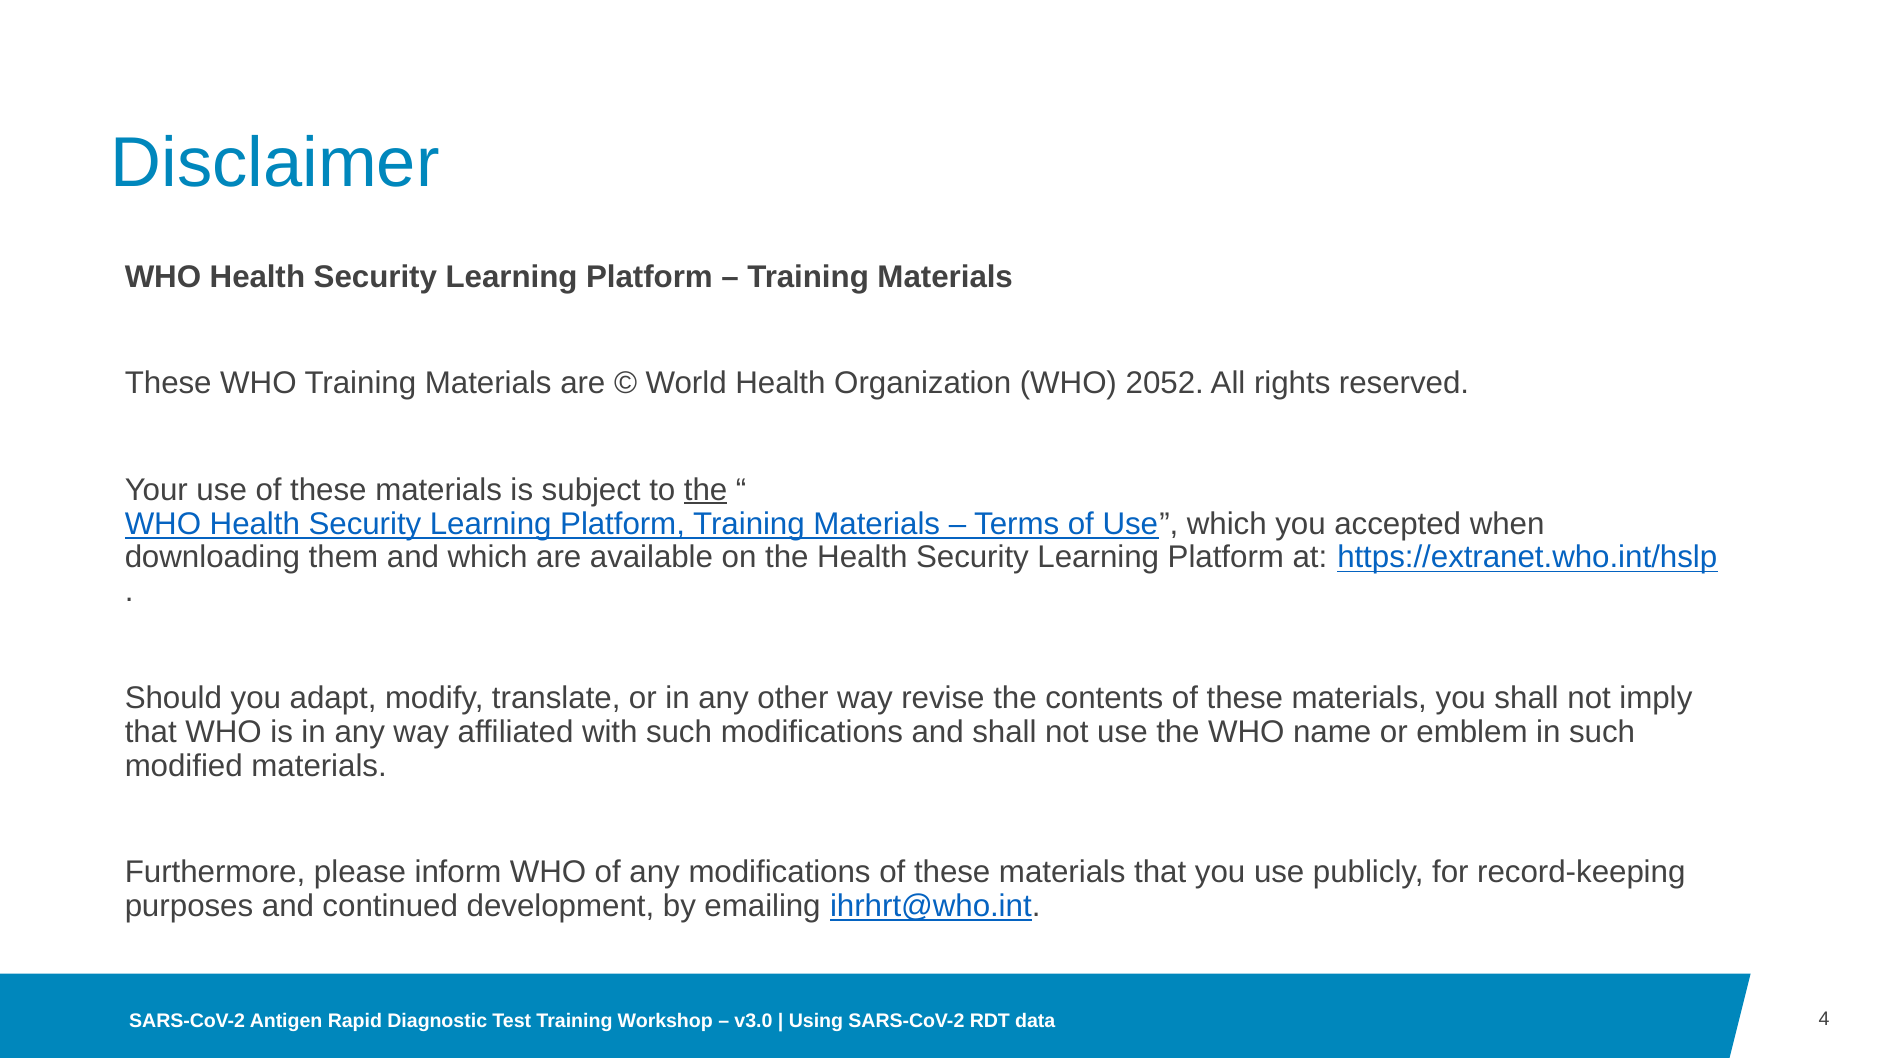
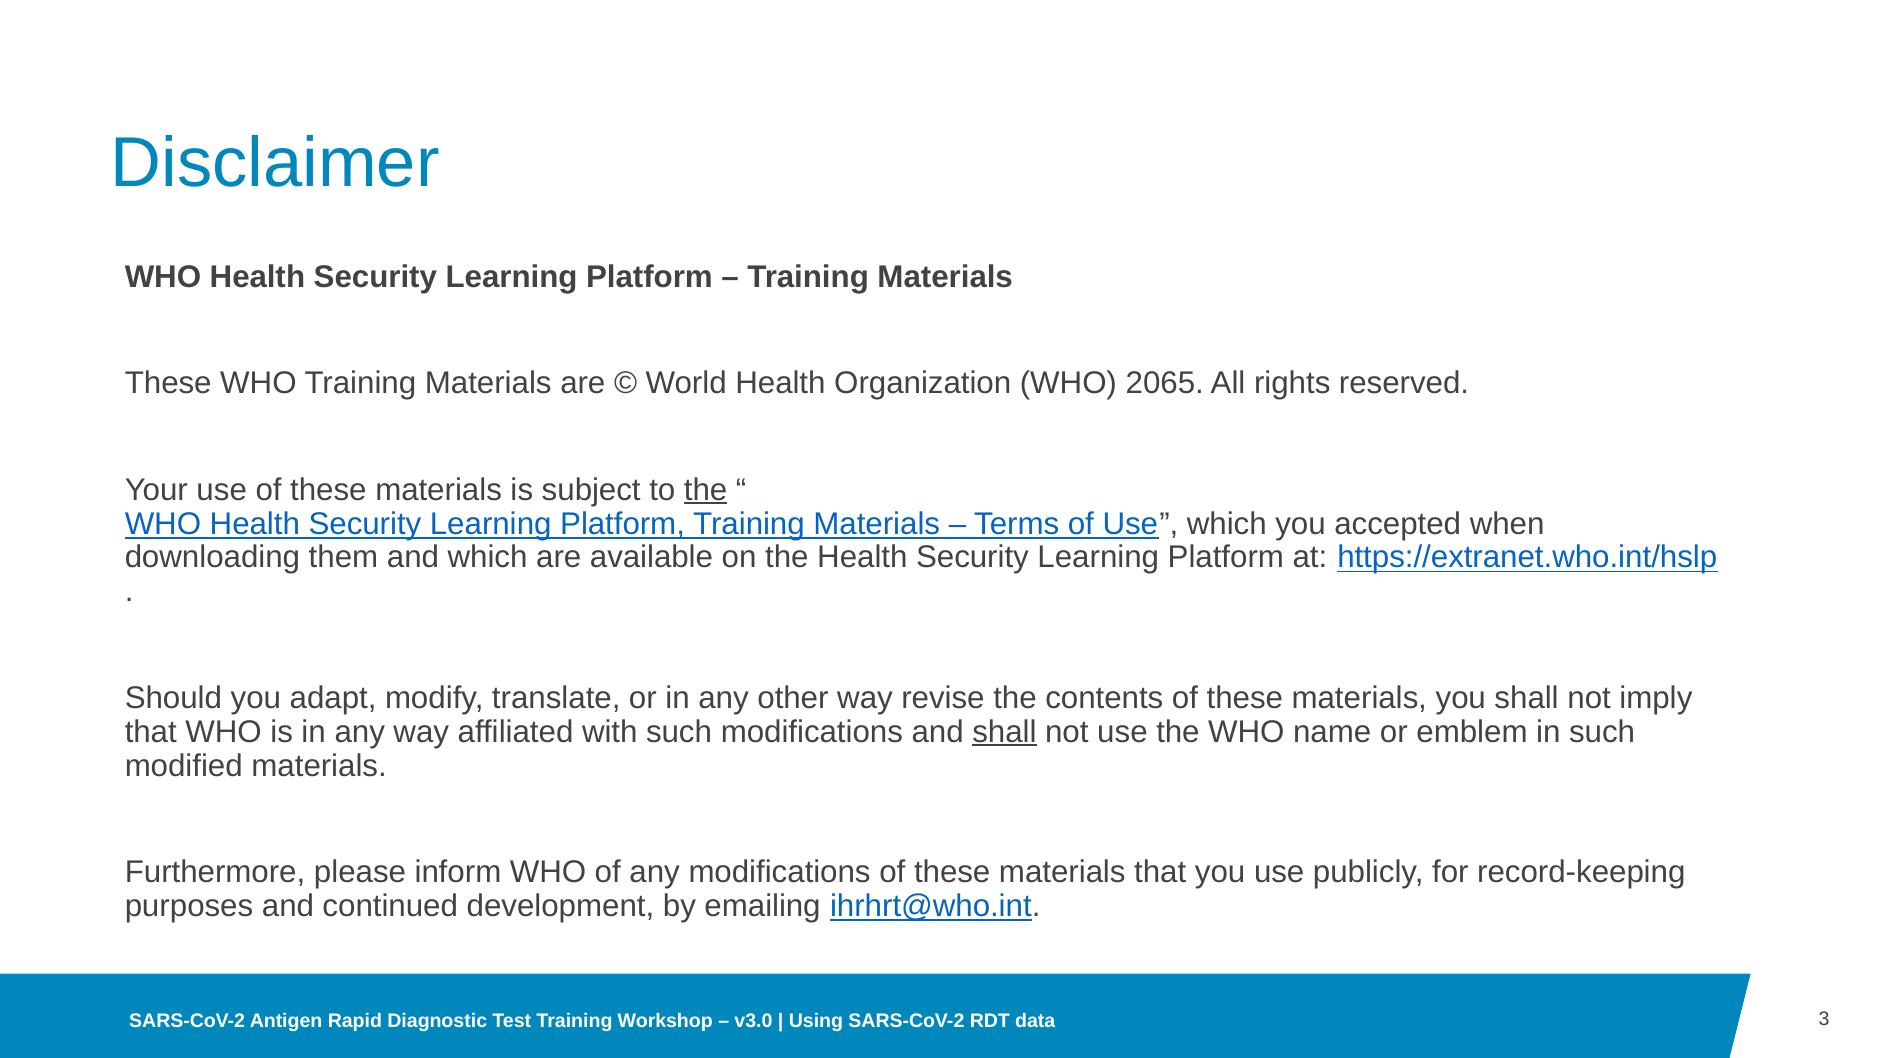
2052: 2052 -> 2065
shall at (1004, 732) underline: none -> present
4: 4 -> 3
